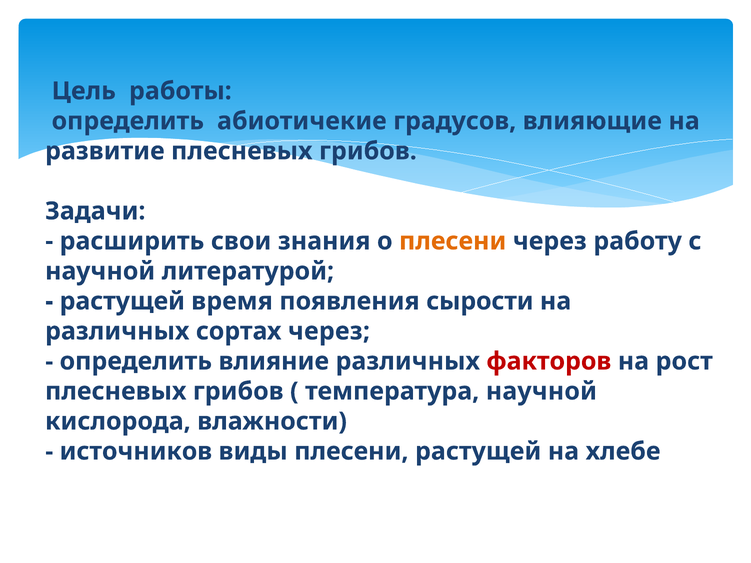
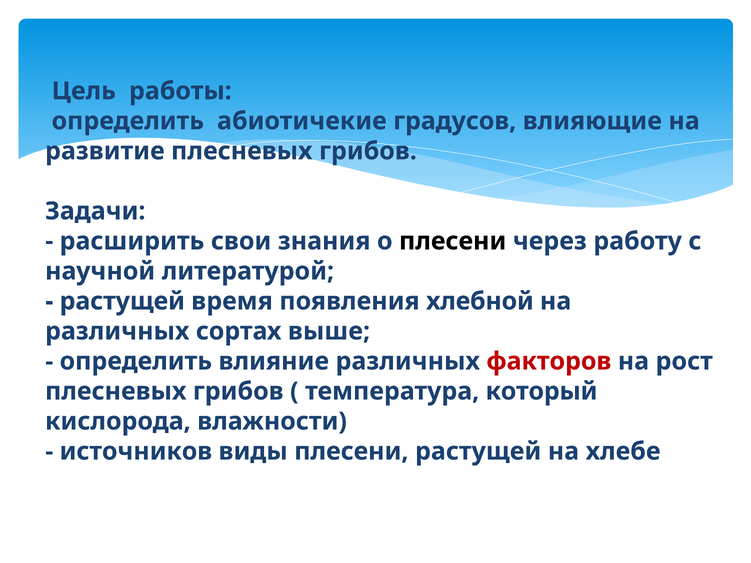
плесени at (453, 241) colour: orange -> black
сырости: сырости -> хлебной
сортах через: через -> выше
температура научной: научной -> который
